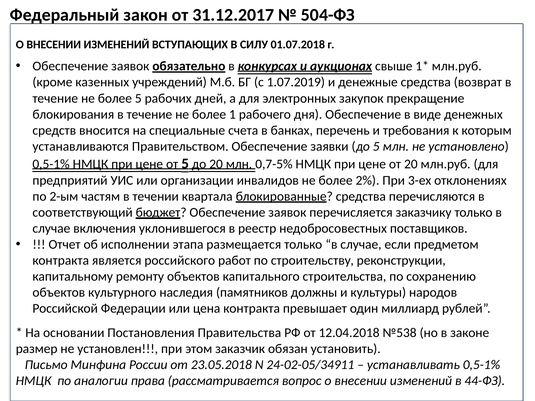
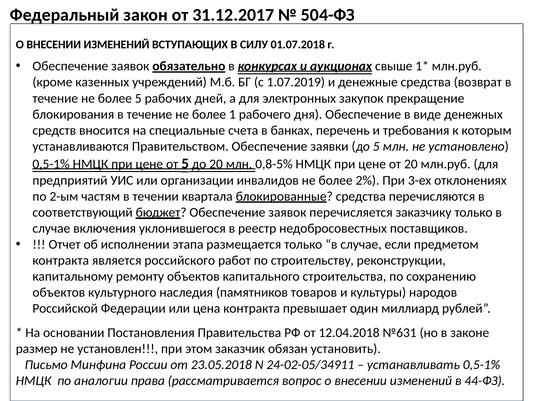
0,7-5%: 0,7-5% -> 0,8-5%
должны: должны -> товаров
№538: №538 -> №631
